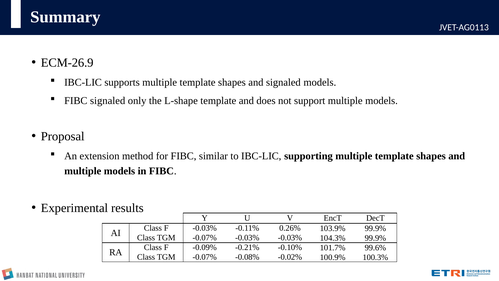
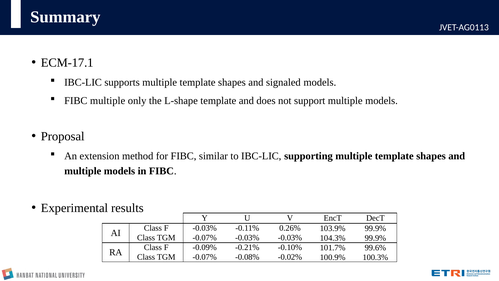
ECM-26.9: ECM-26.9 -> ECM-17.1
FIBC signaled: signaled -> multiple
